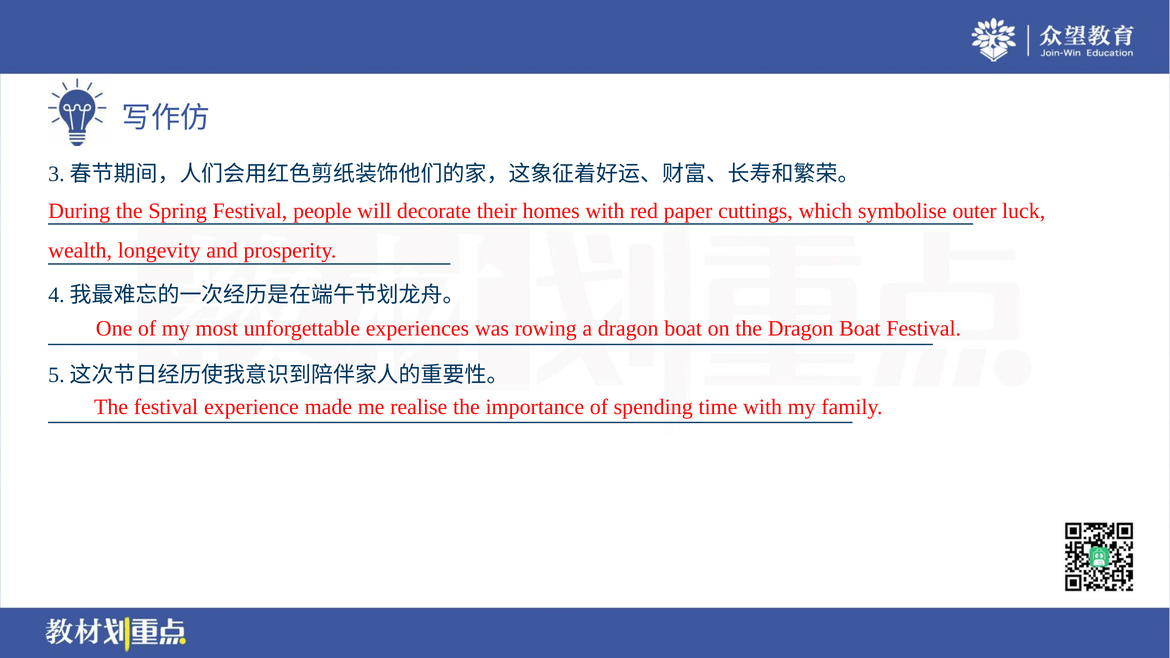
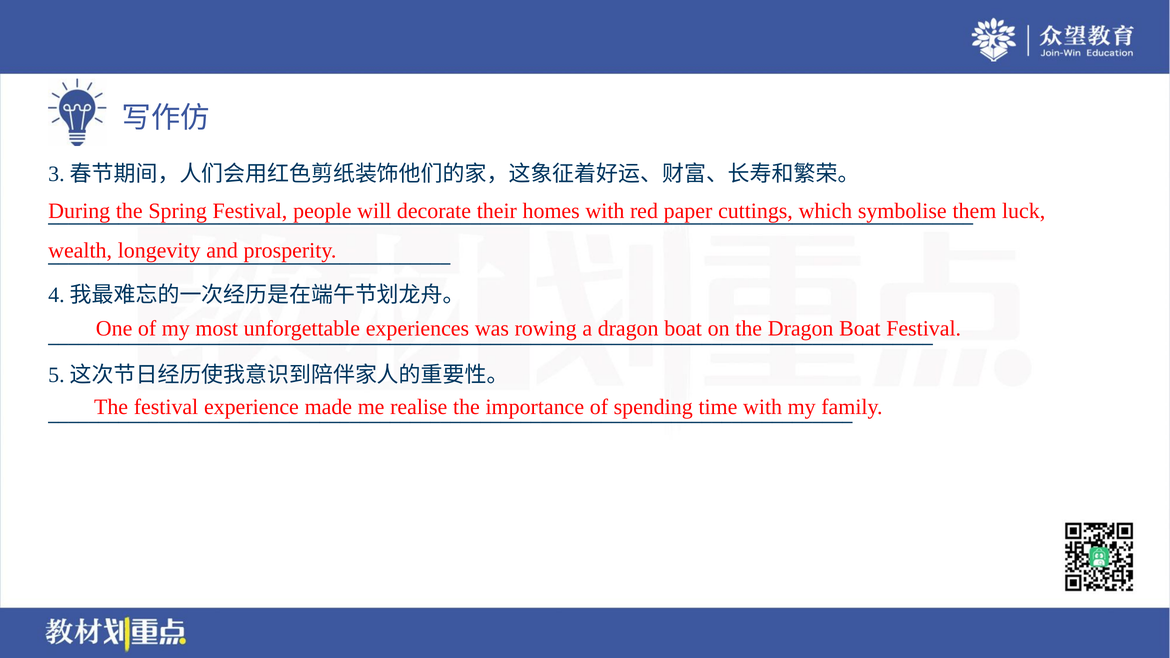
outer: outer -> them
